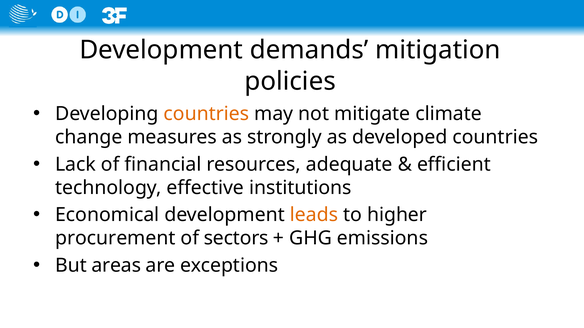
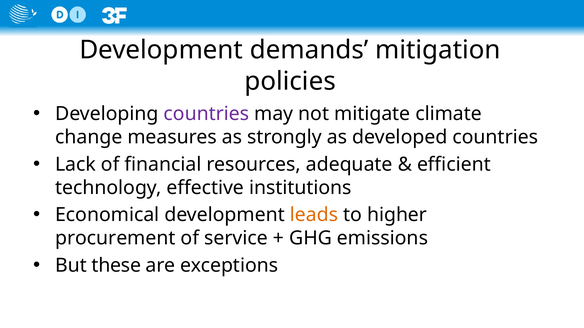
countries at (206, 114) colour: orange -> purple
sectors: sectors -> service
areas: areas -> these
